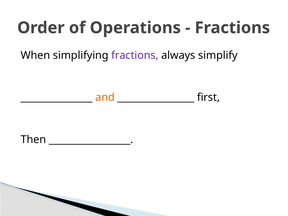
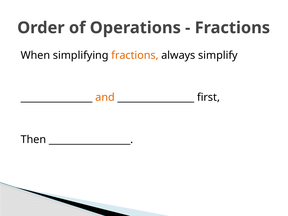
fractions at (135, 55) colour: purple -> orange
